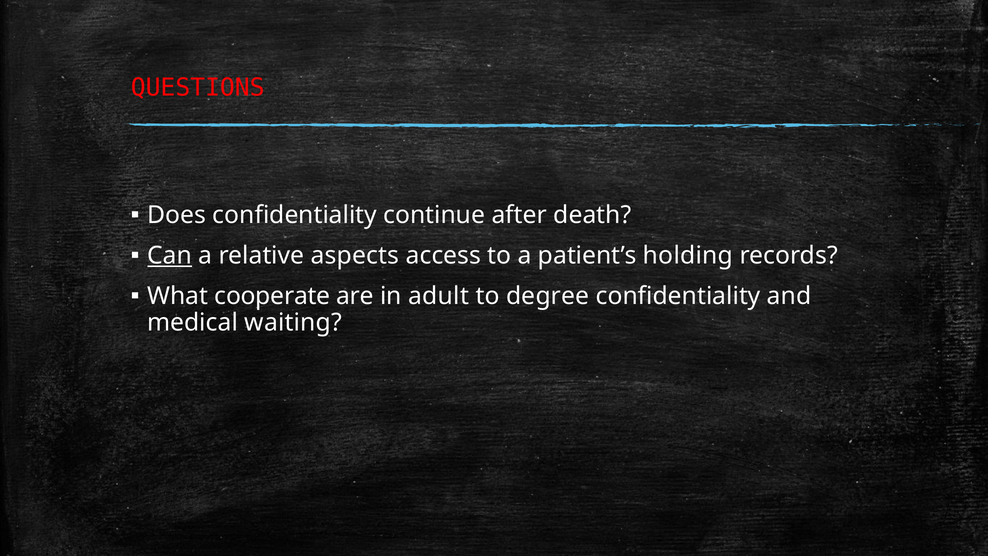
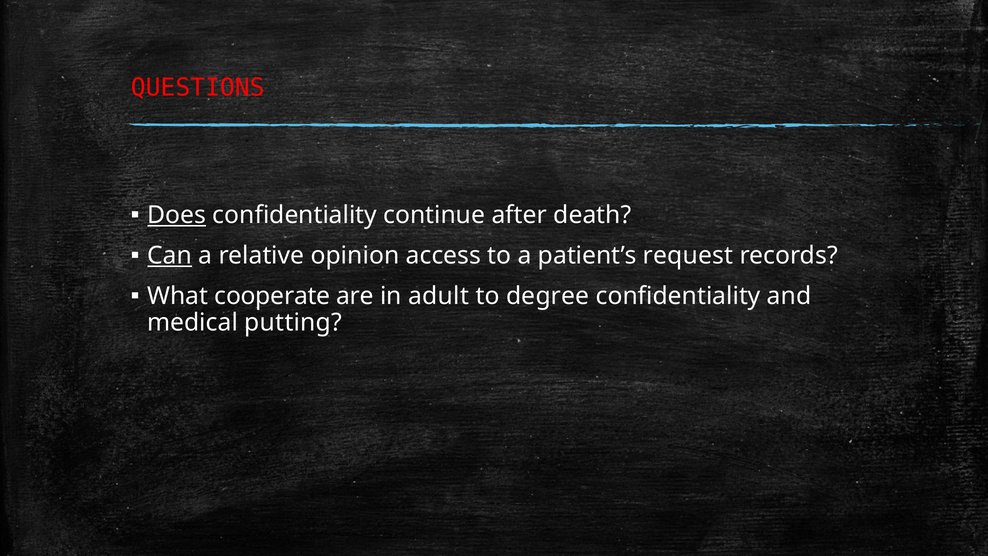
Does underline: none -> present
aspects: aspects -> opinion
holding: holding -> request
waiting: waiting -> putting
